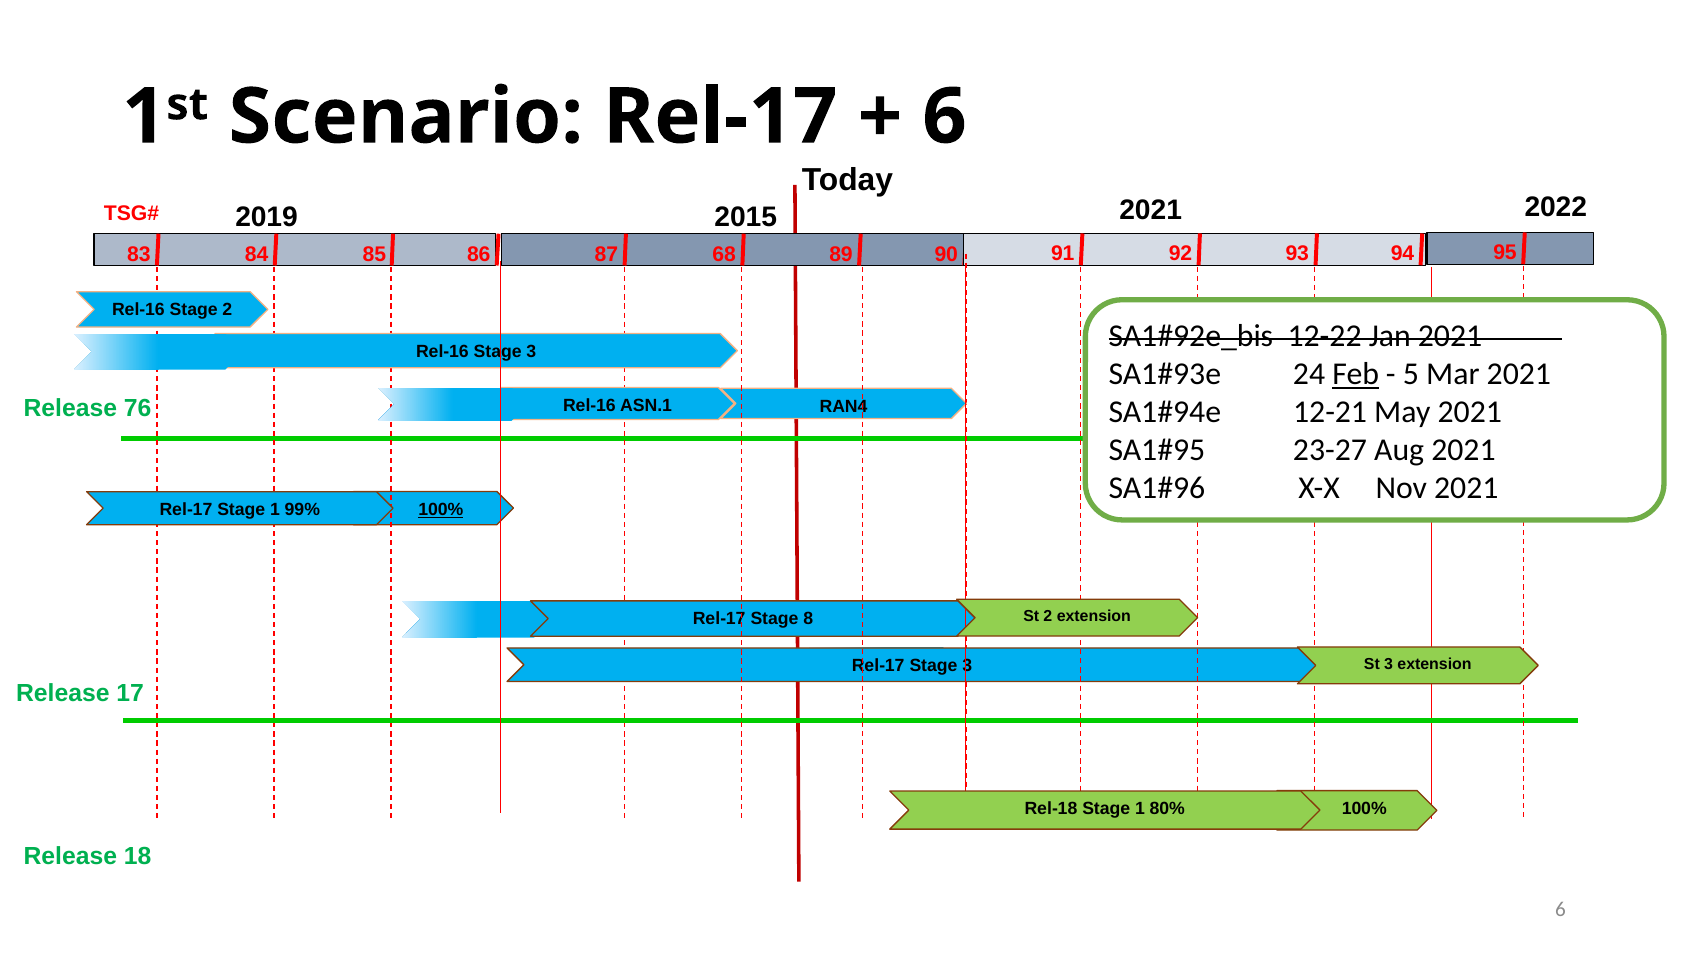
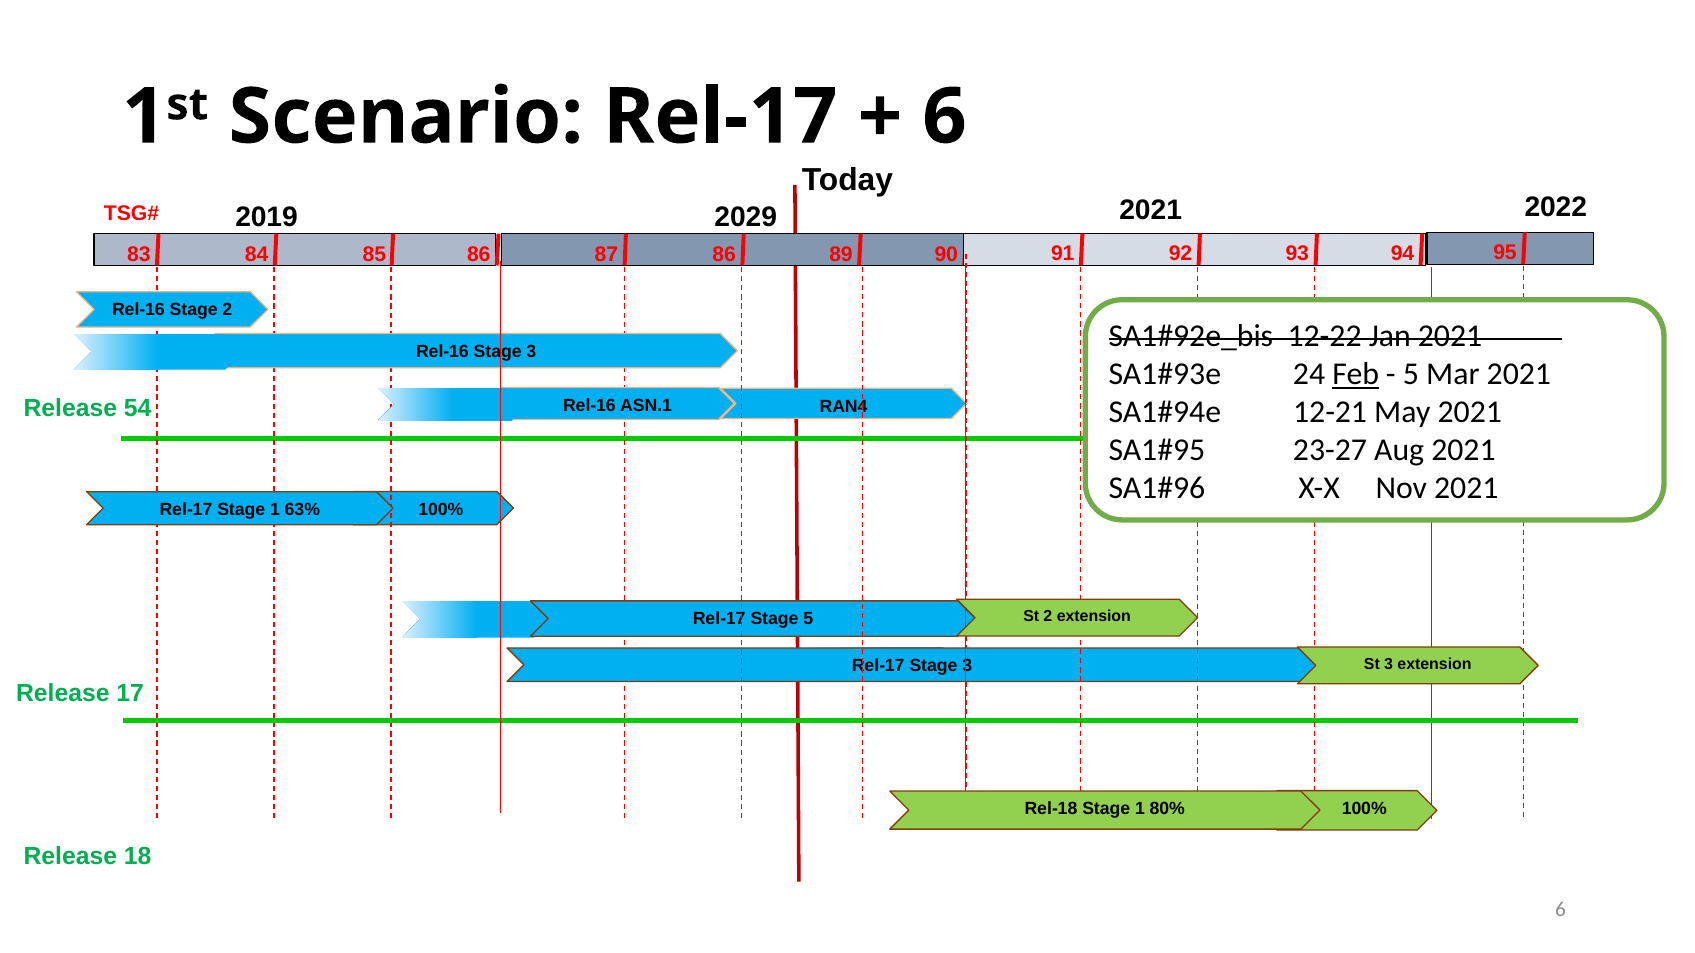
2015: 2015 -> 2029
87 68: 68 -> 86
76: 76 -> 54
100% at (441, 510) underline: present -> none
99%: 99% -> 63%
Stage 8: 8 -> 5
